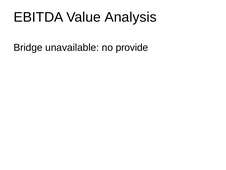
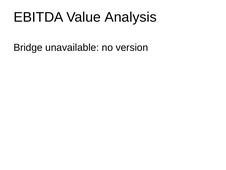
provide: provide -> version
